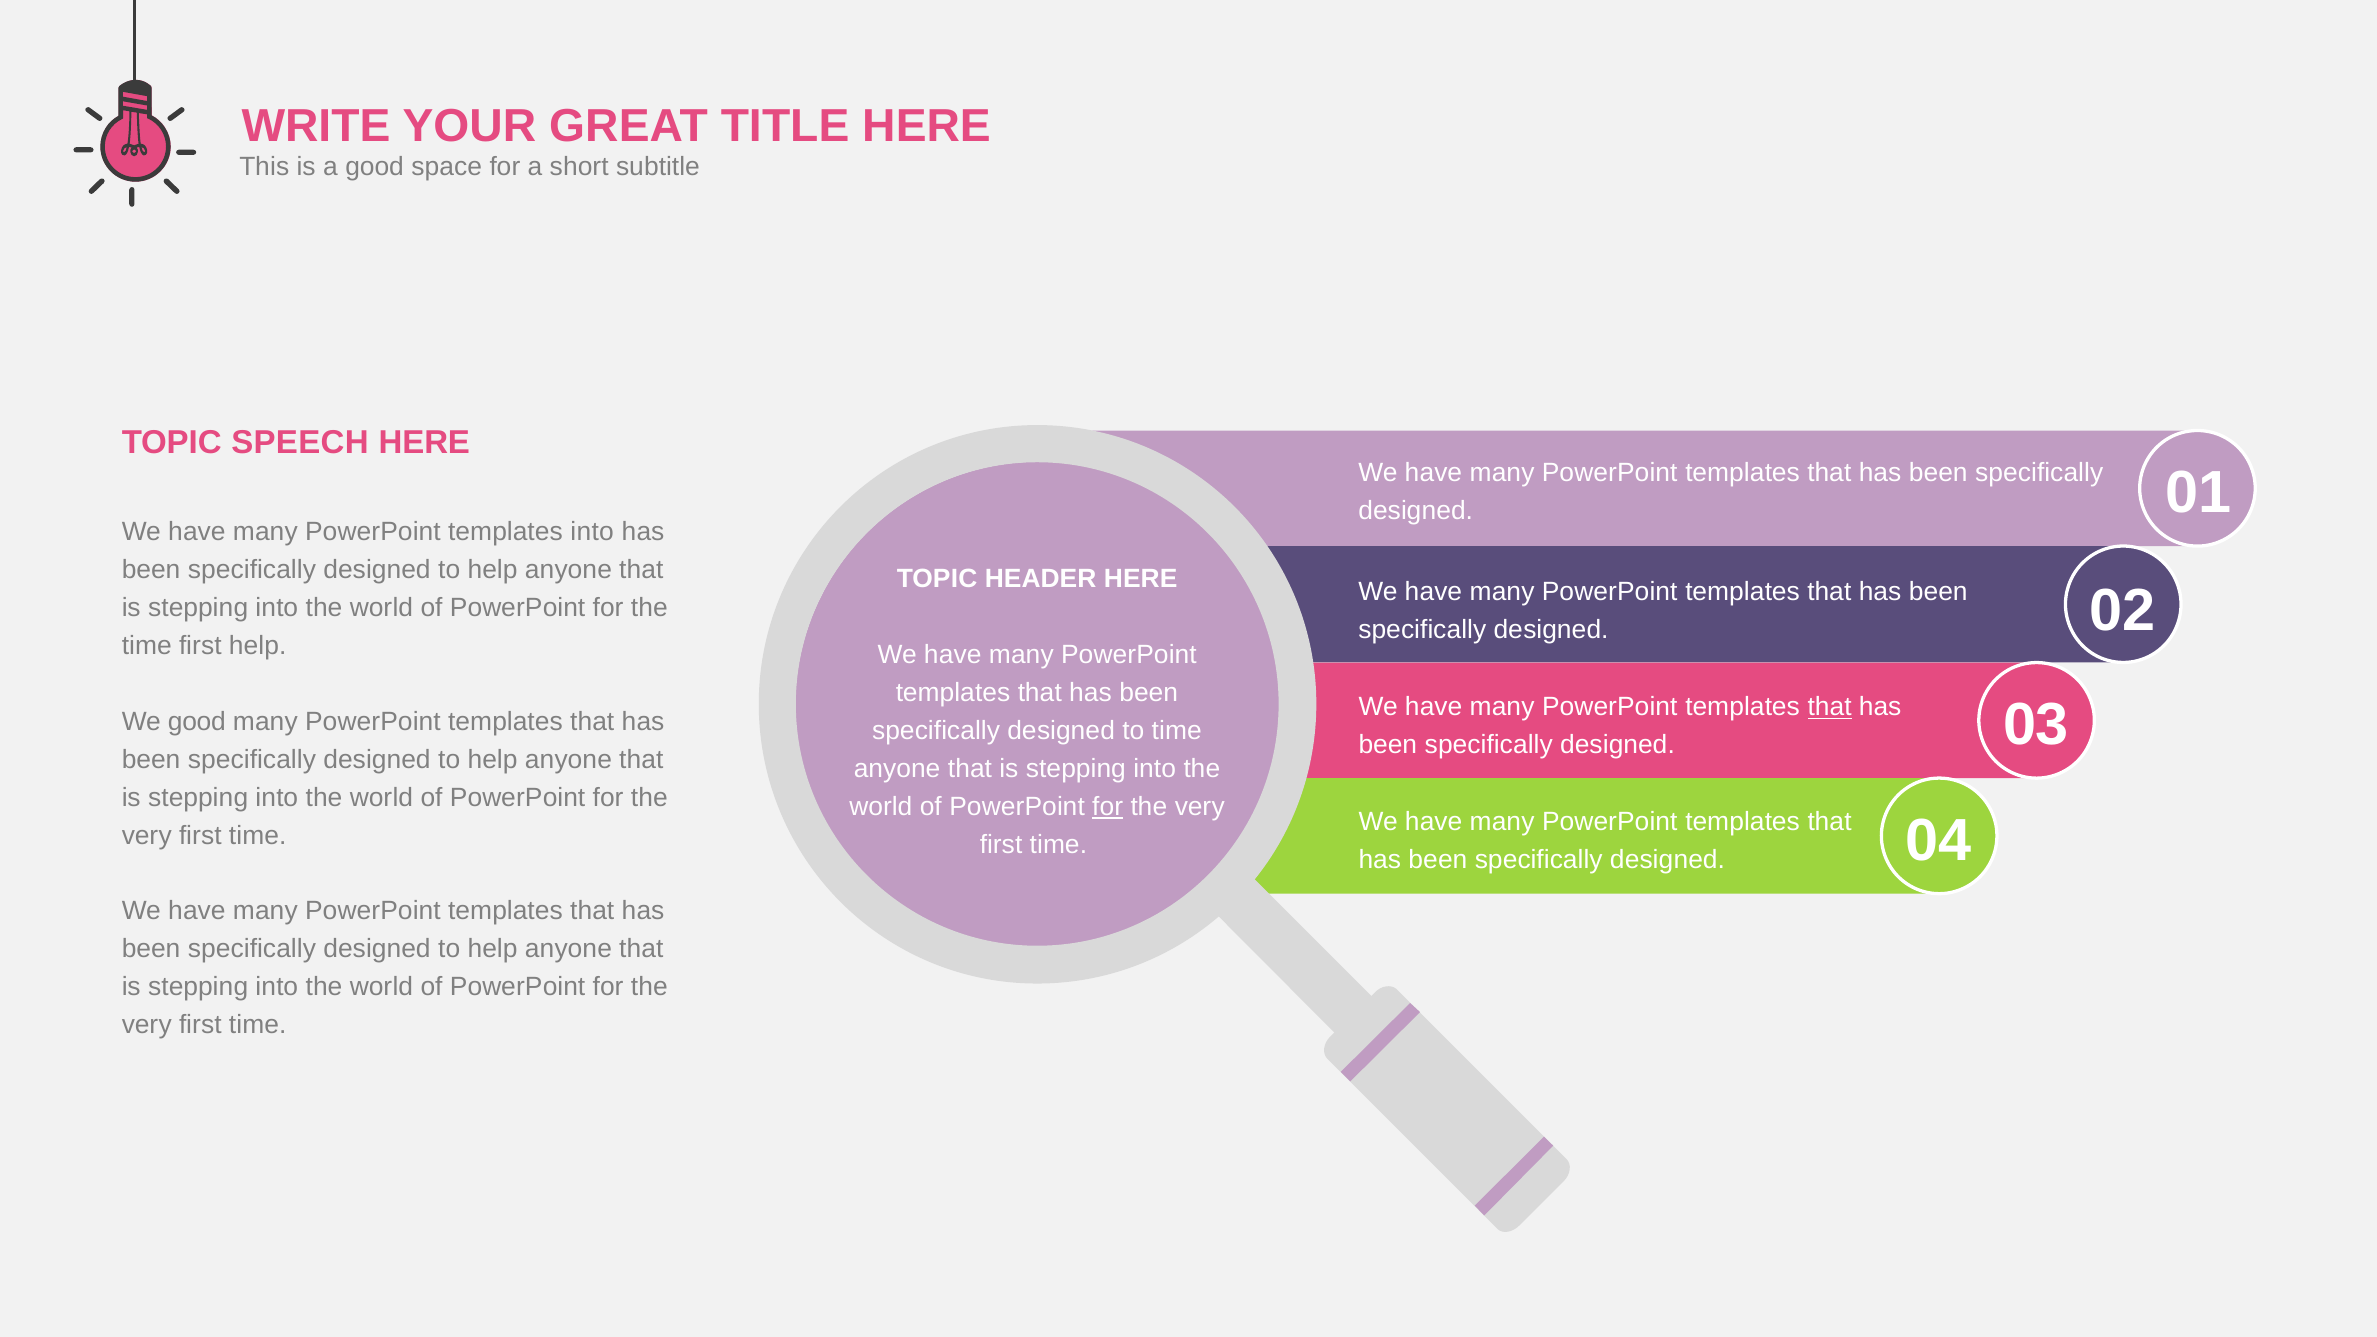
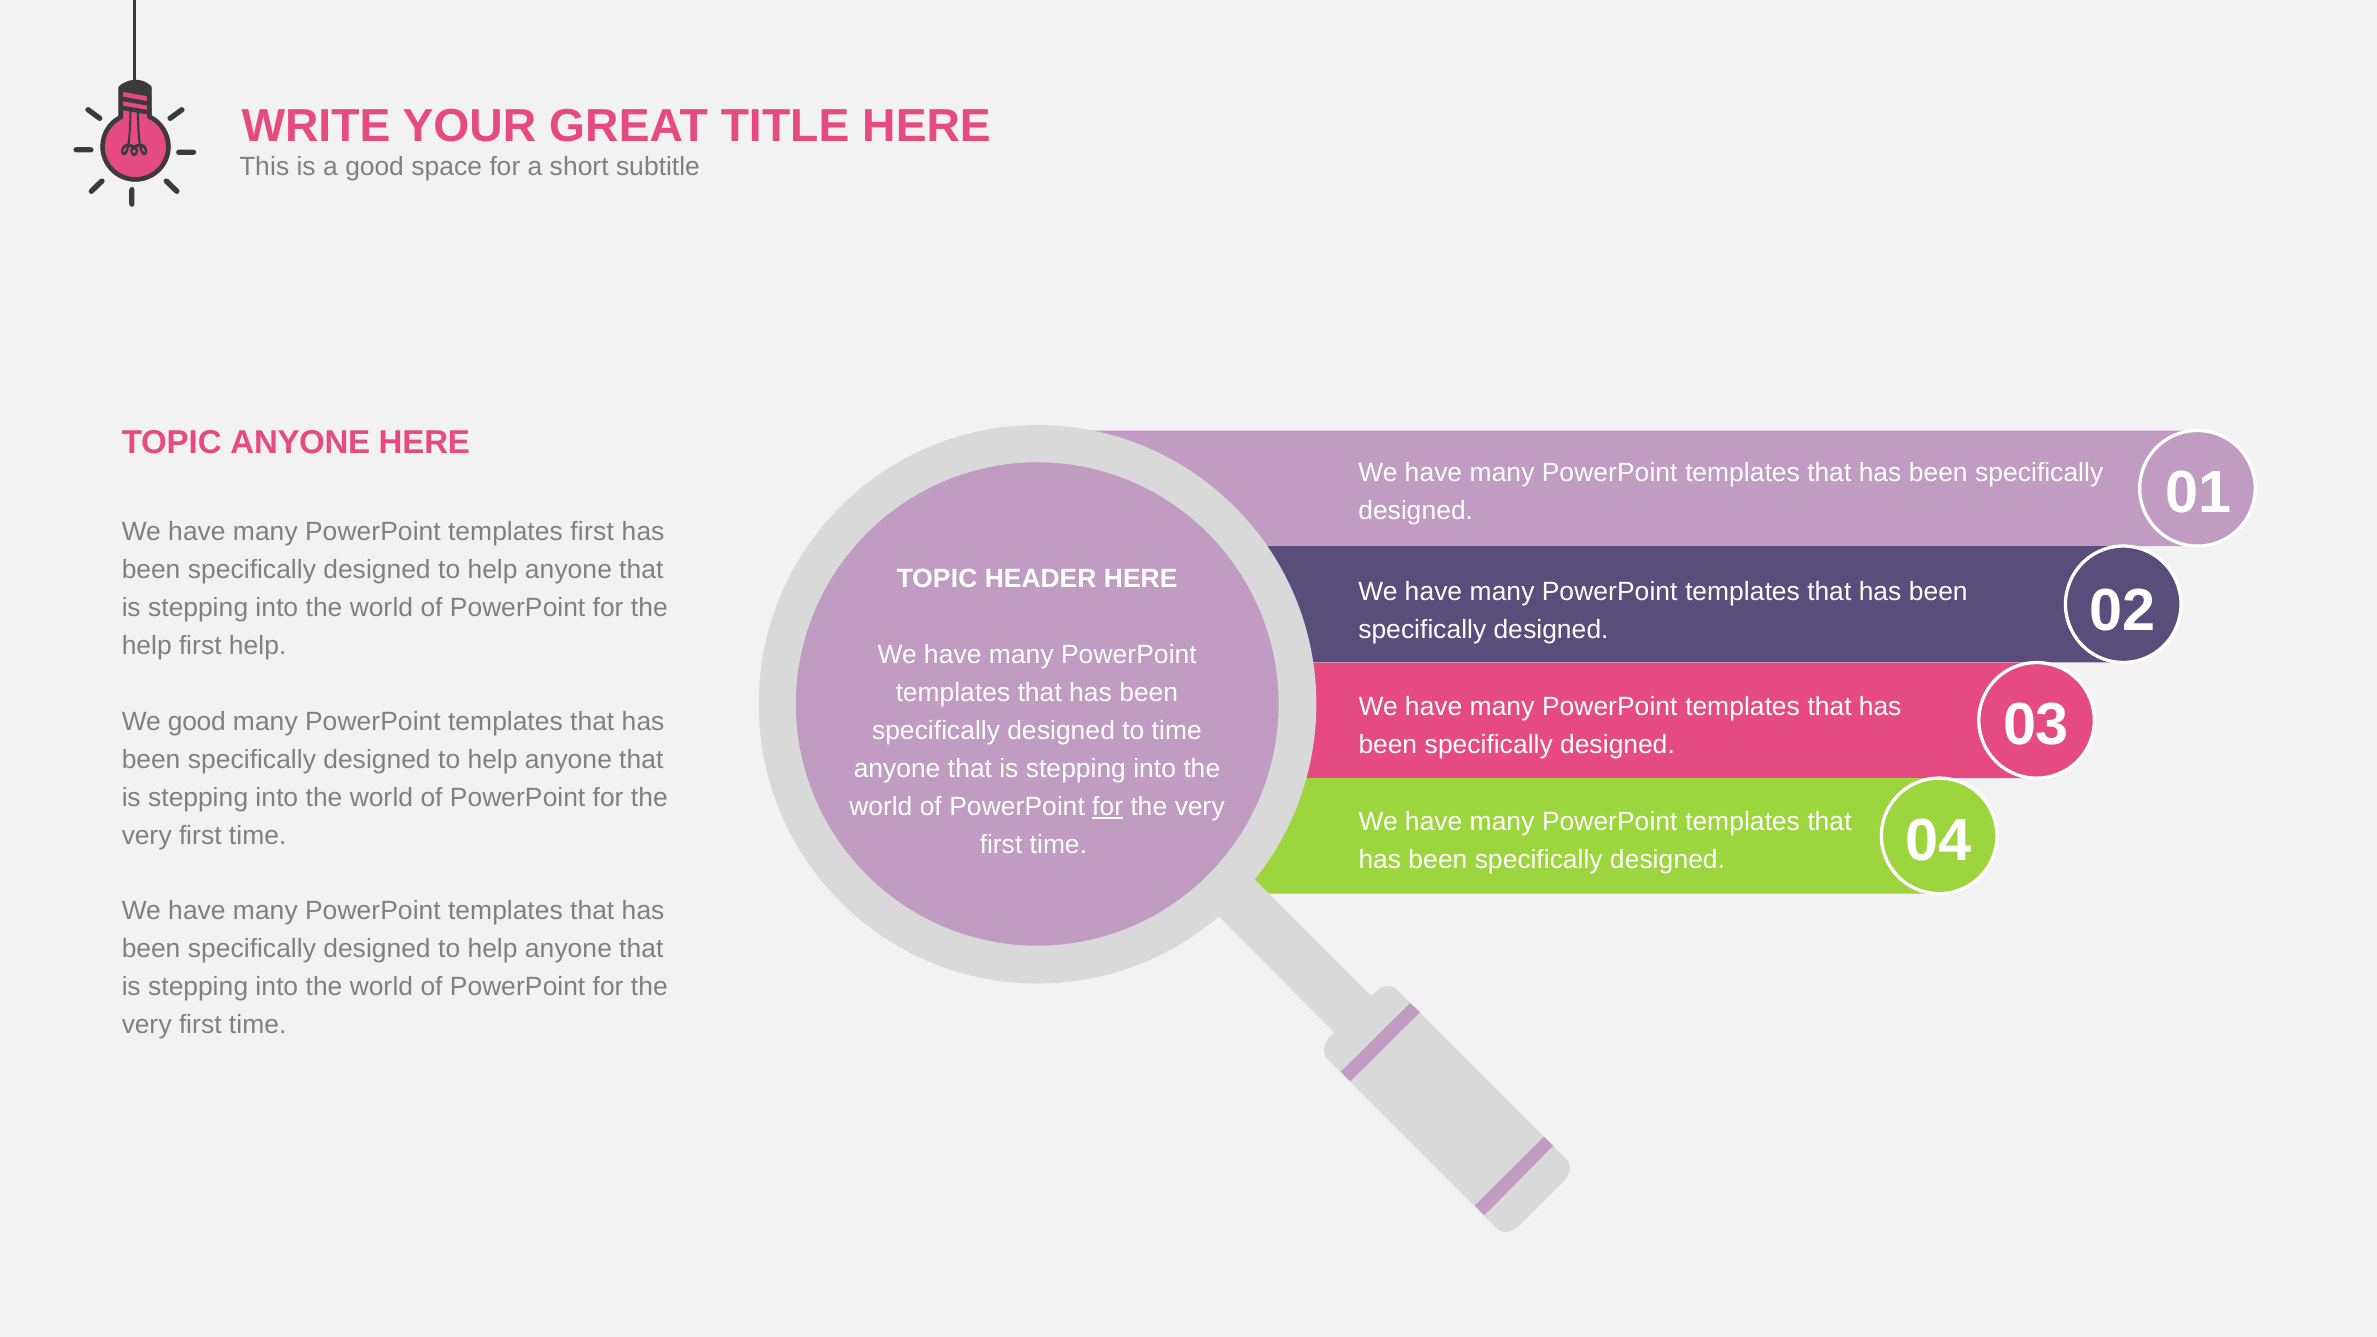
TOPIC SPEECH: SPEECH -> ANYONE
templates into: into -> first
time at (147, 646): time -> help
that at (1830, 707) underline: present -> none
